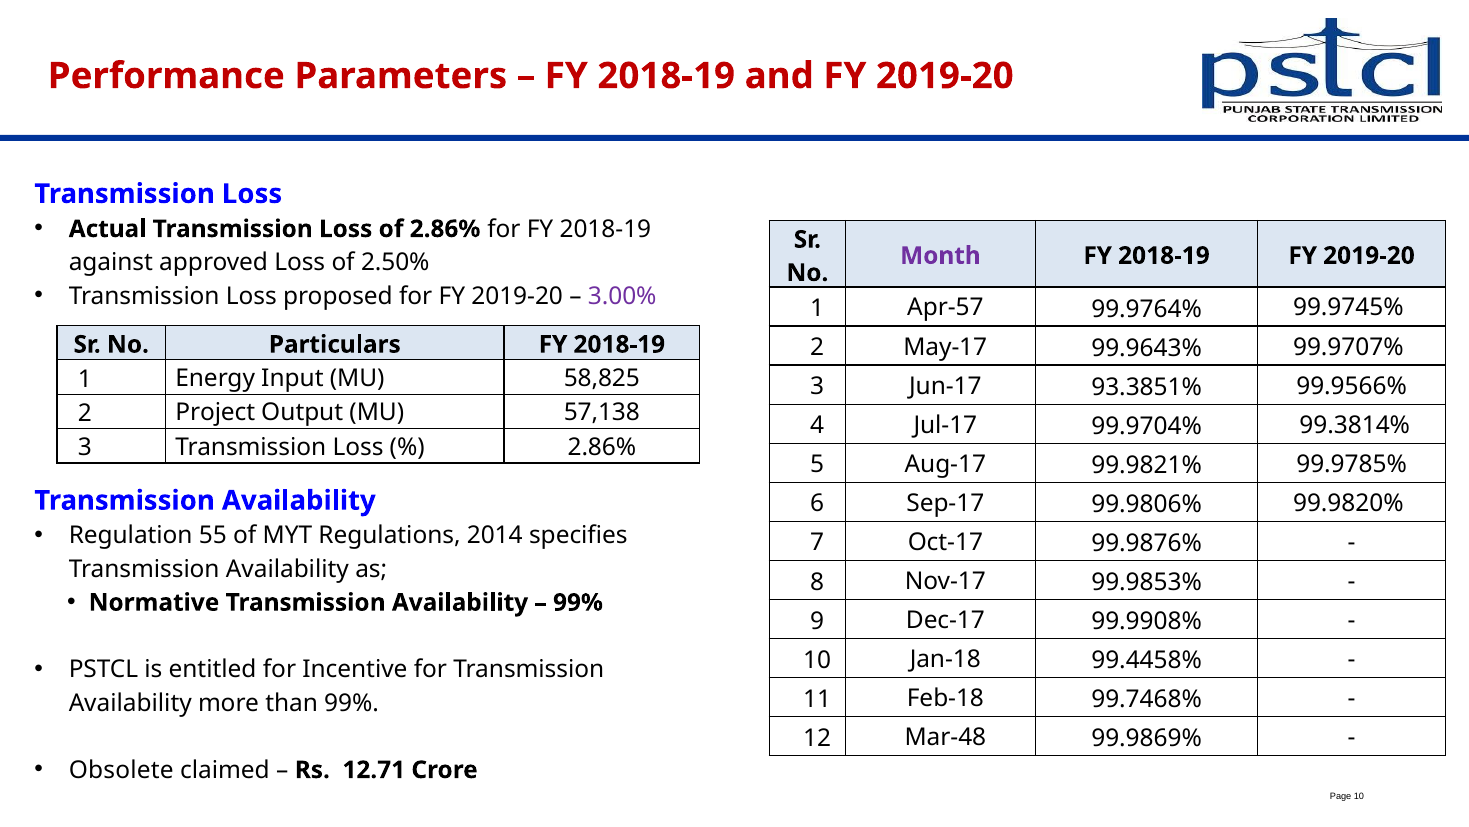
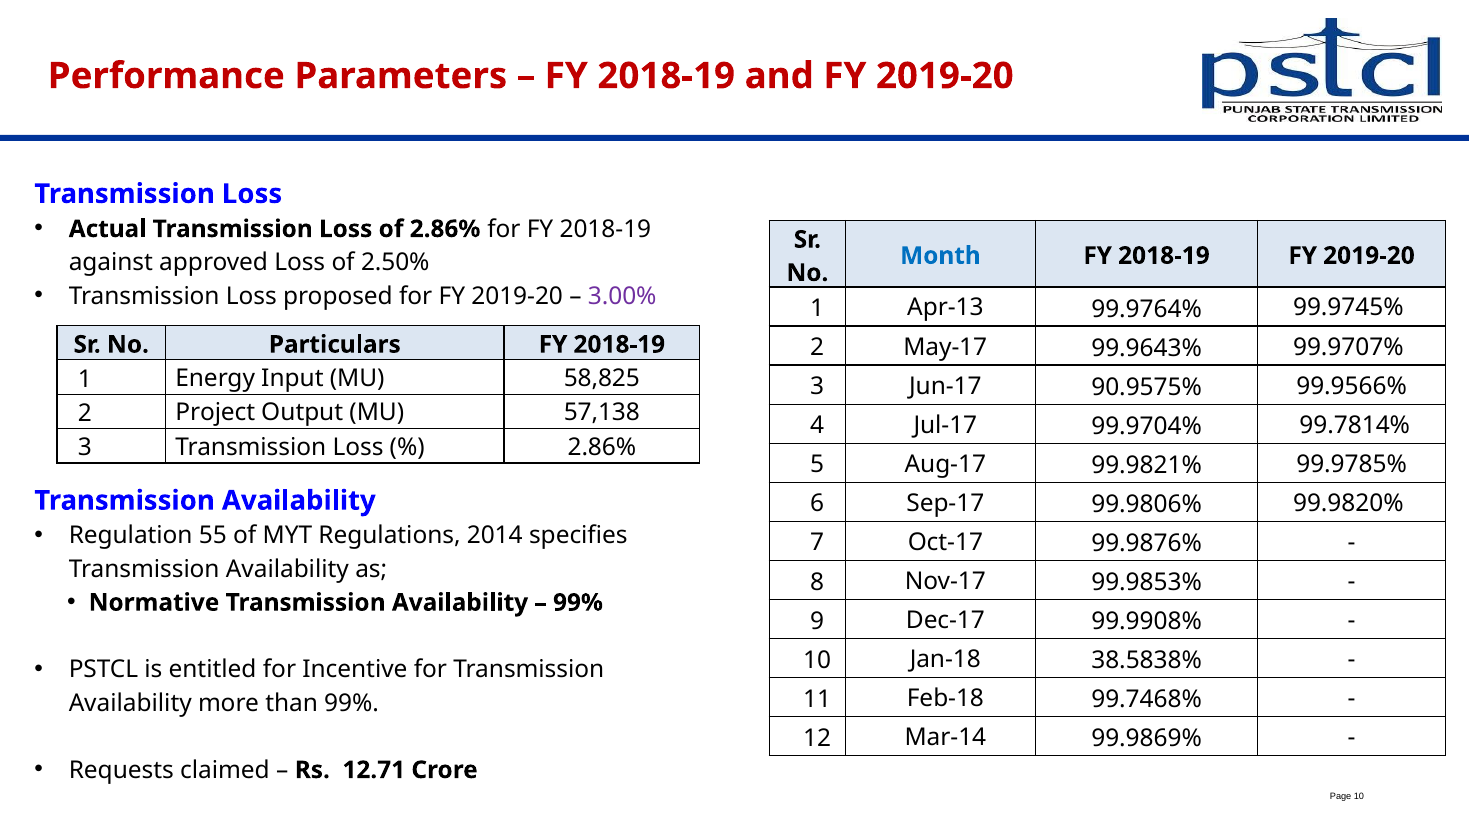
Month colour: purple -> blue
Apr-57: Apr-57 -> Apr-13
93.3851%: 93.3851% -> 90.9575%
99.3814%: 99.3814% -> 99.7814%
99.4458%: 99.4458% -> 38.5838%
Mar-48: Mar-48 -> Mar-14
Obsolete: Obsolete -> Requests
